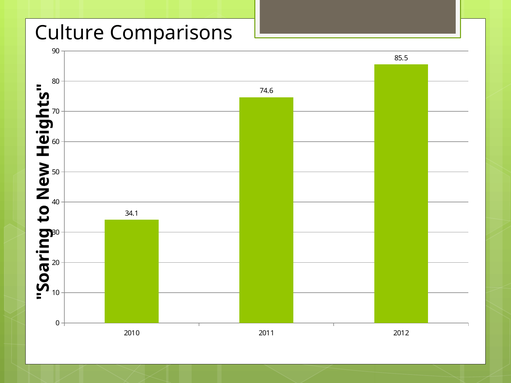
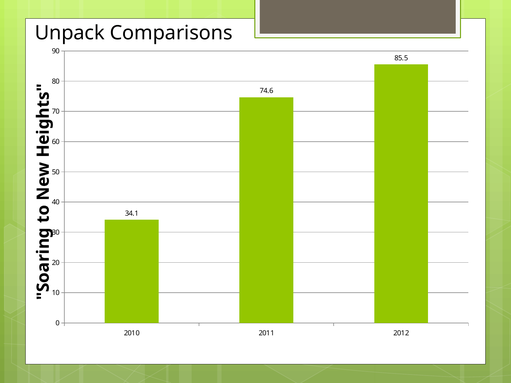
Culture: Culture -> Unpack
